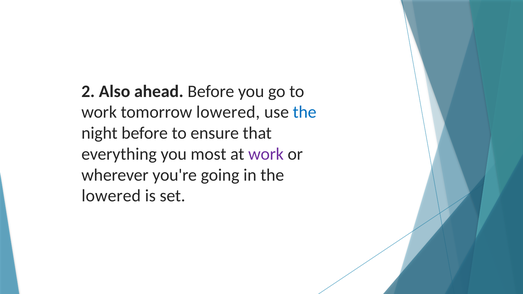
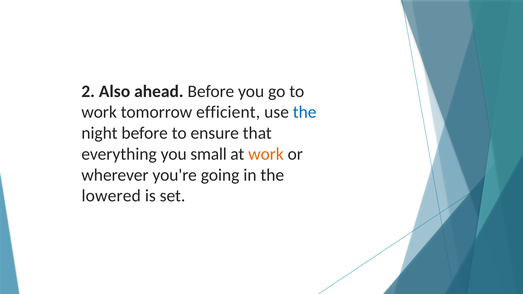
tomorrow lowered: lowered -> efficient
most: most -> small
work at (266, 154) colour: purple -> orange
